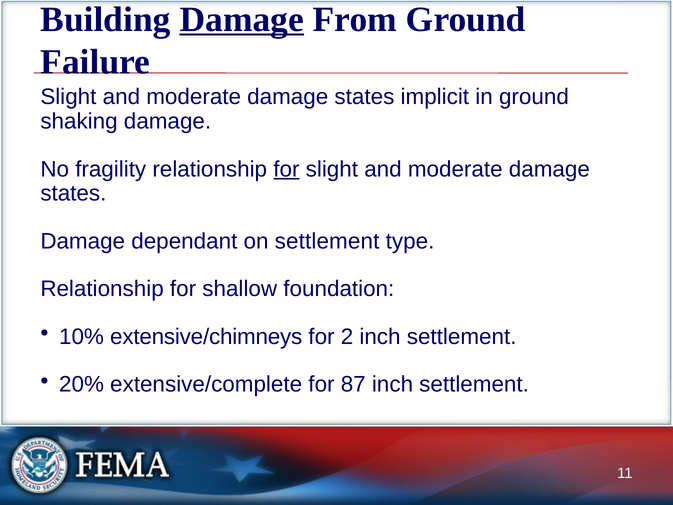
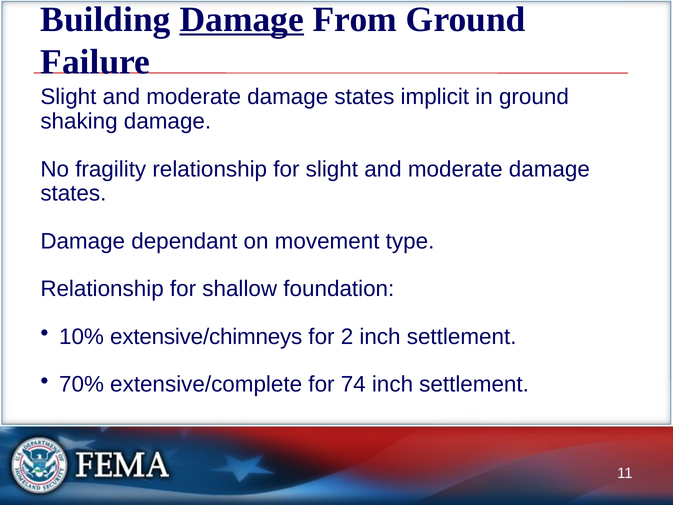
for at (286, 169) underline: present -> none
on settlement: settlement -> movement
20%: 20% -> 70%
87: 87 -> 74
